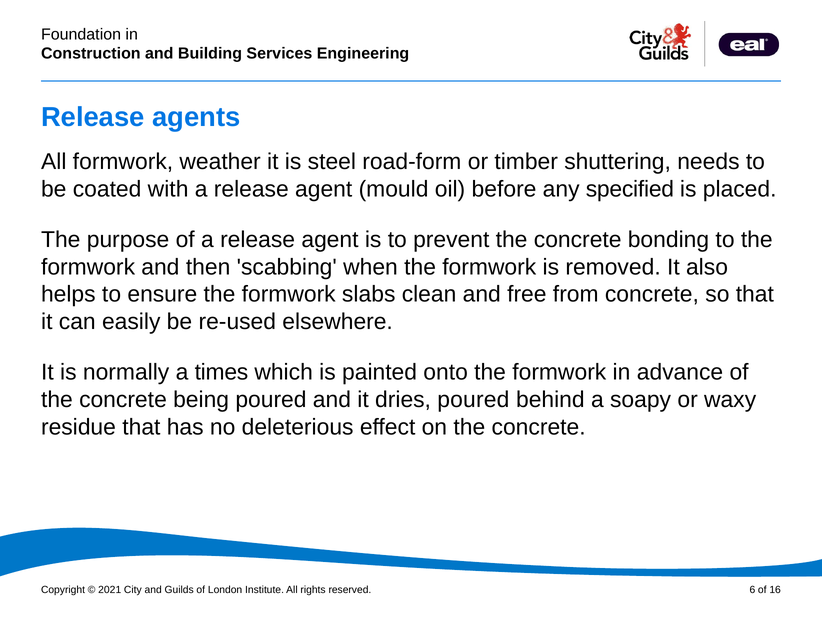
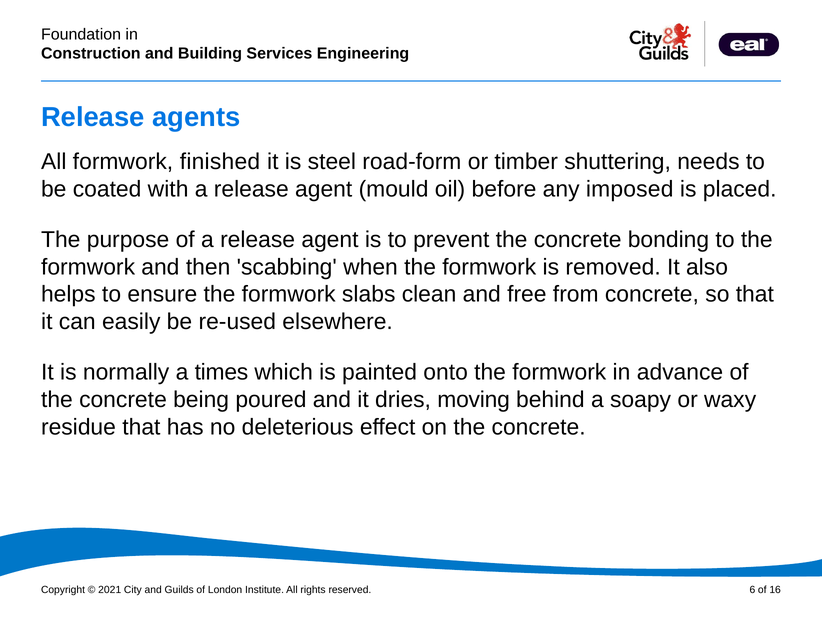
weather: weather -> finished
specified: specified -> imposed
dries poured: poured -> moving
